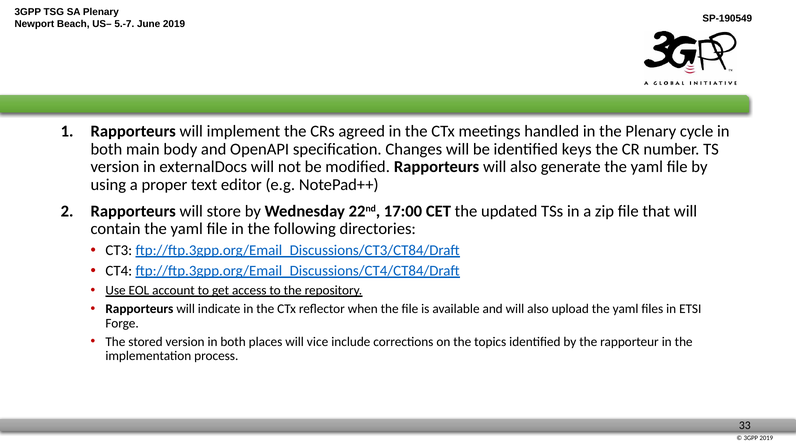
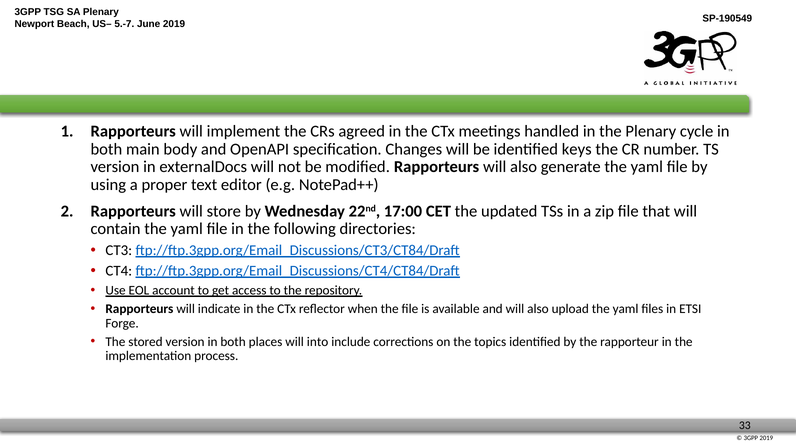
vice: vice -> into
